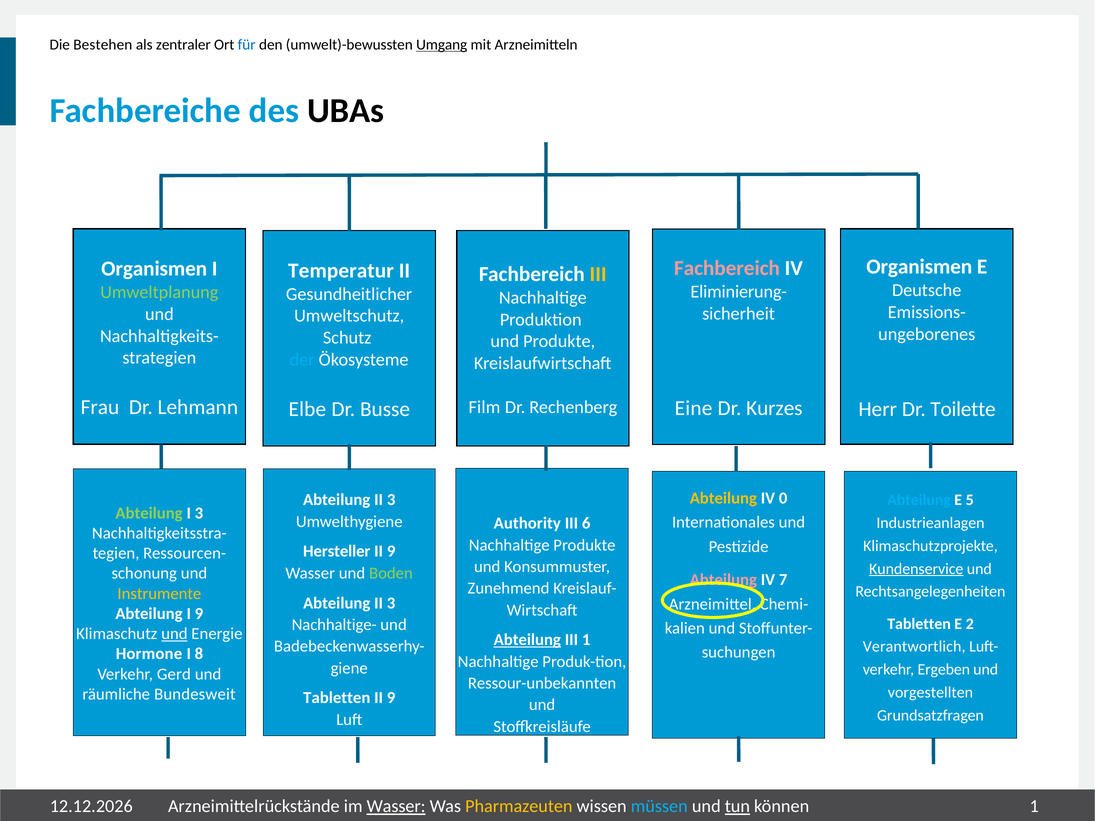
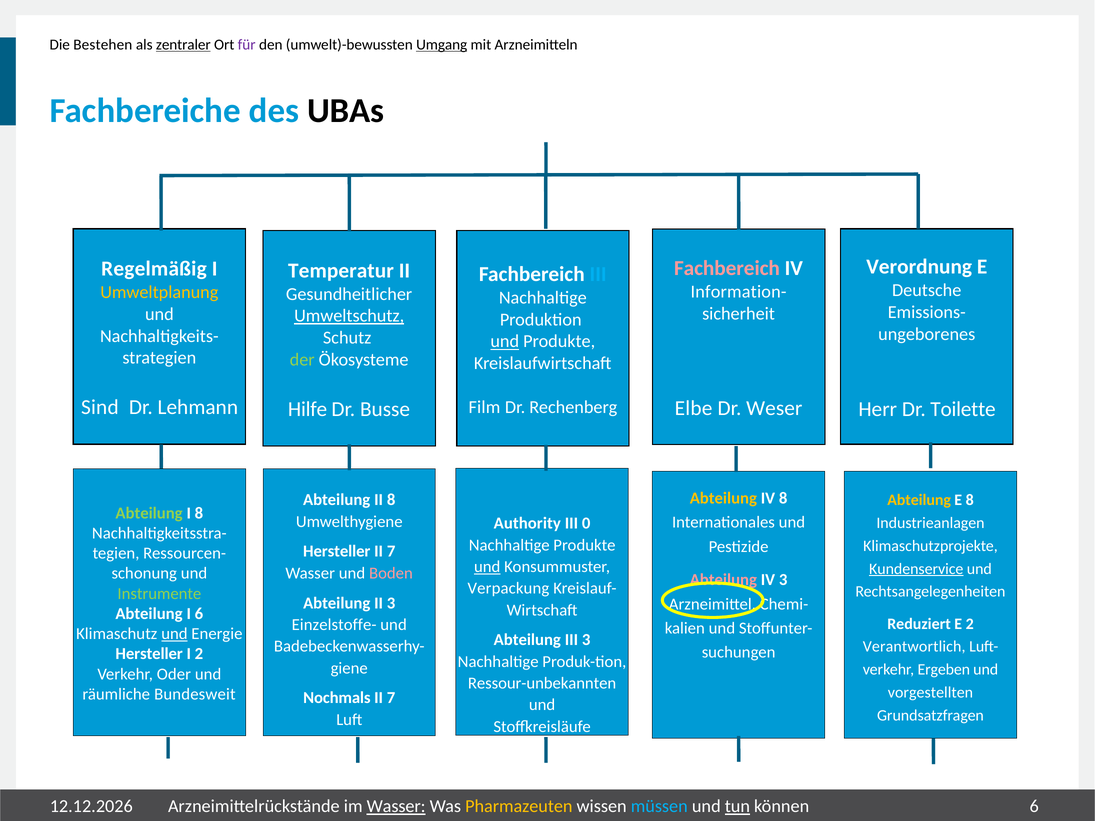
zentraler underline: none -> present
für colour: blue -> purple
Organismen at (919, 267): Organismen -> Verordnung
Organismen at (154, 269): Organismen -> Regelmäßig
III at (598, 274) colour: yellow -> light blue
Eliminierung-: Eliminierung- -> Information-
Umweltplanung colour: light green -> yellow
Umweltschutz underline: none -> present
und at (505, 342) underline: none -> present
der colour: light blue -> light green
Frau: Frau -> Sind
Eine: Eine -> Elbe
Kurzes: Kurzes -> Weser
Elbe: Elbe -> Hilfe
IV 0: 0 -> 8
3 at (391, 500): 3 -> 8
Abteilung at (919, 500) colour: light blue -> yellow
E 5: 5 -> 8
I 3: 3 -> 8
6: 6 -> 0
9 at (391, 552): 9 -> 7
und at (487, 567) underline: none -> present
Boden colour: light green -> pink
IV 7: 7 -> 3
Zunehmend: Zunehmend -> Verpackung
Instrumente colour: yellow -> light green
I 9: 9 -> 6
Tabletten at (919, 624): Tabletten -> Reduziert
Nachhaltige-: Nachhaltige- -> Einzelstoffe-
Abteilung at (527, 640) underline: present -> none
III 1: 1 -> 3
Hormone at (149, 654): Hormone -> Hersteller
I 8: 8 -> 2
Gerd: Gerd -> Oder
Tabletten at (337, 698): Tabletten -> Nochmals
9 at (391, 698): 9 -> 7
können 1: 1 -> 6
